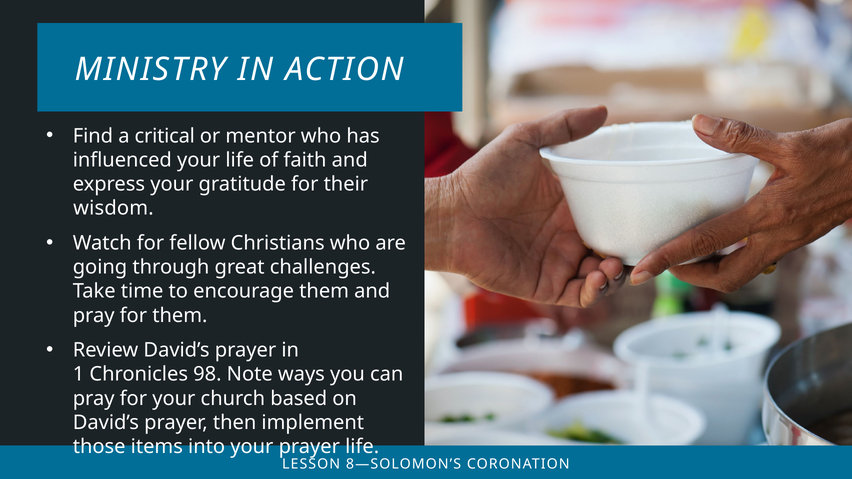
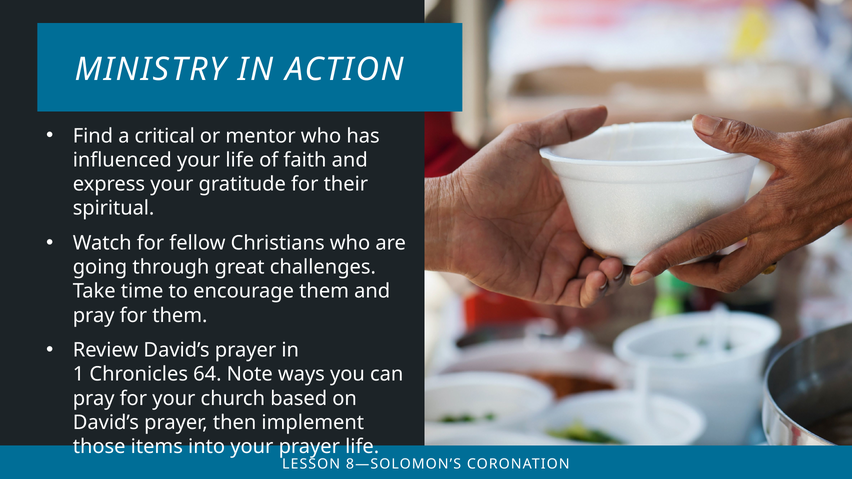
wisdom: wisdom -> spiritual
98: 98 -> 64
